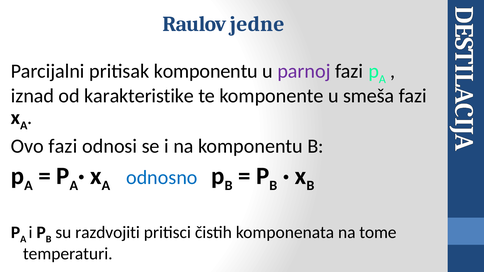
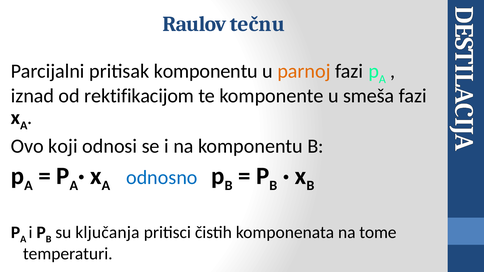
jedne: jedne -> tečnu
parnoj colour: purple -> orange
karakteristike: karakteristike -> rektifikacijom
Ovo fazi: fazi -> koji
razdvojiti: razdvojiti -> ključanja
